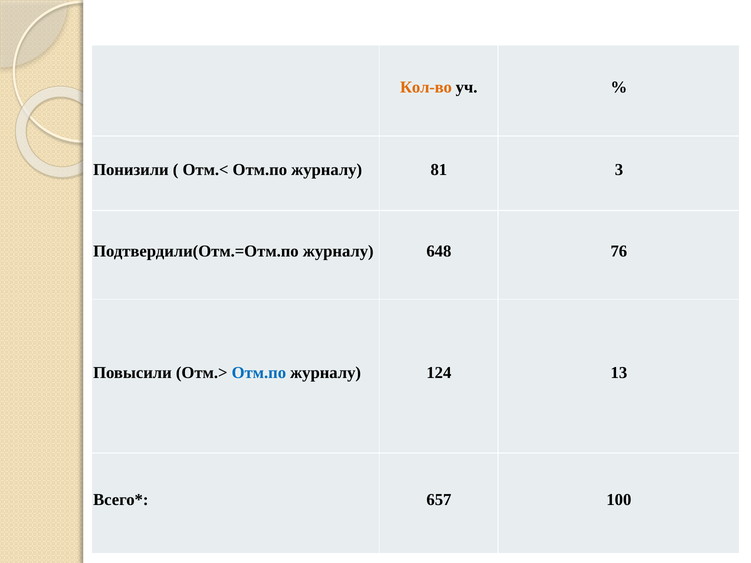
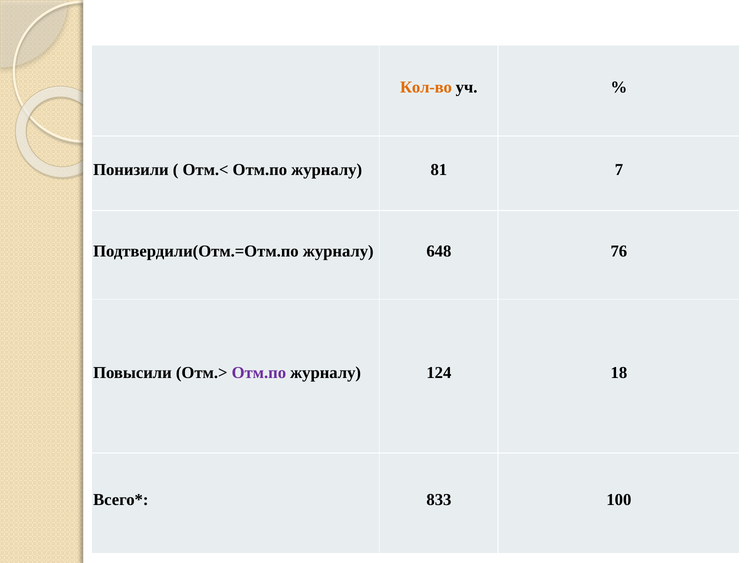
3: 3 -> 7
Отм.по at (259, 373) colour: blue -> purple
13: 13 -> 18
657: 657 -> 833
